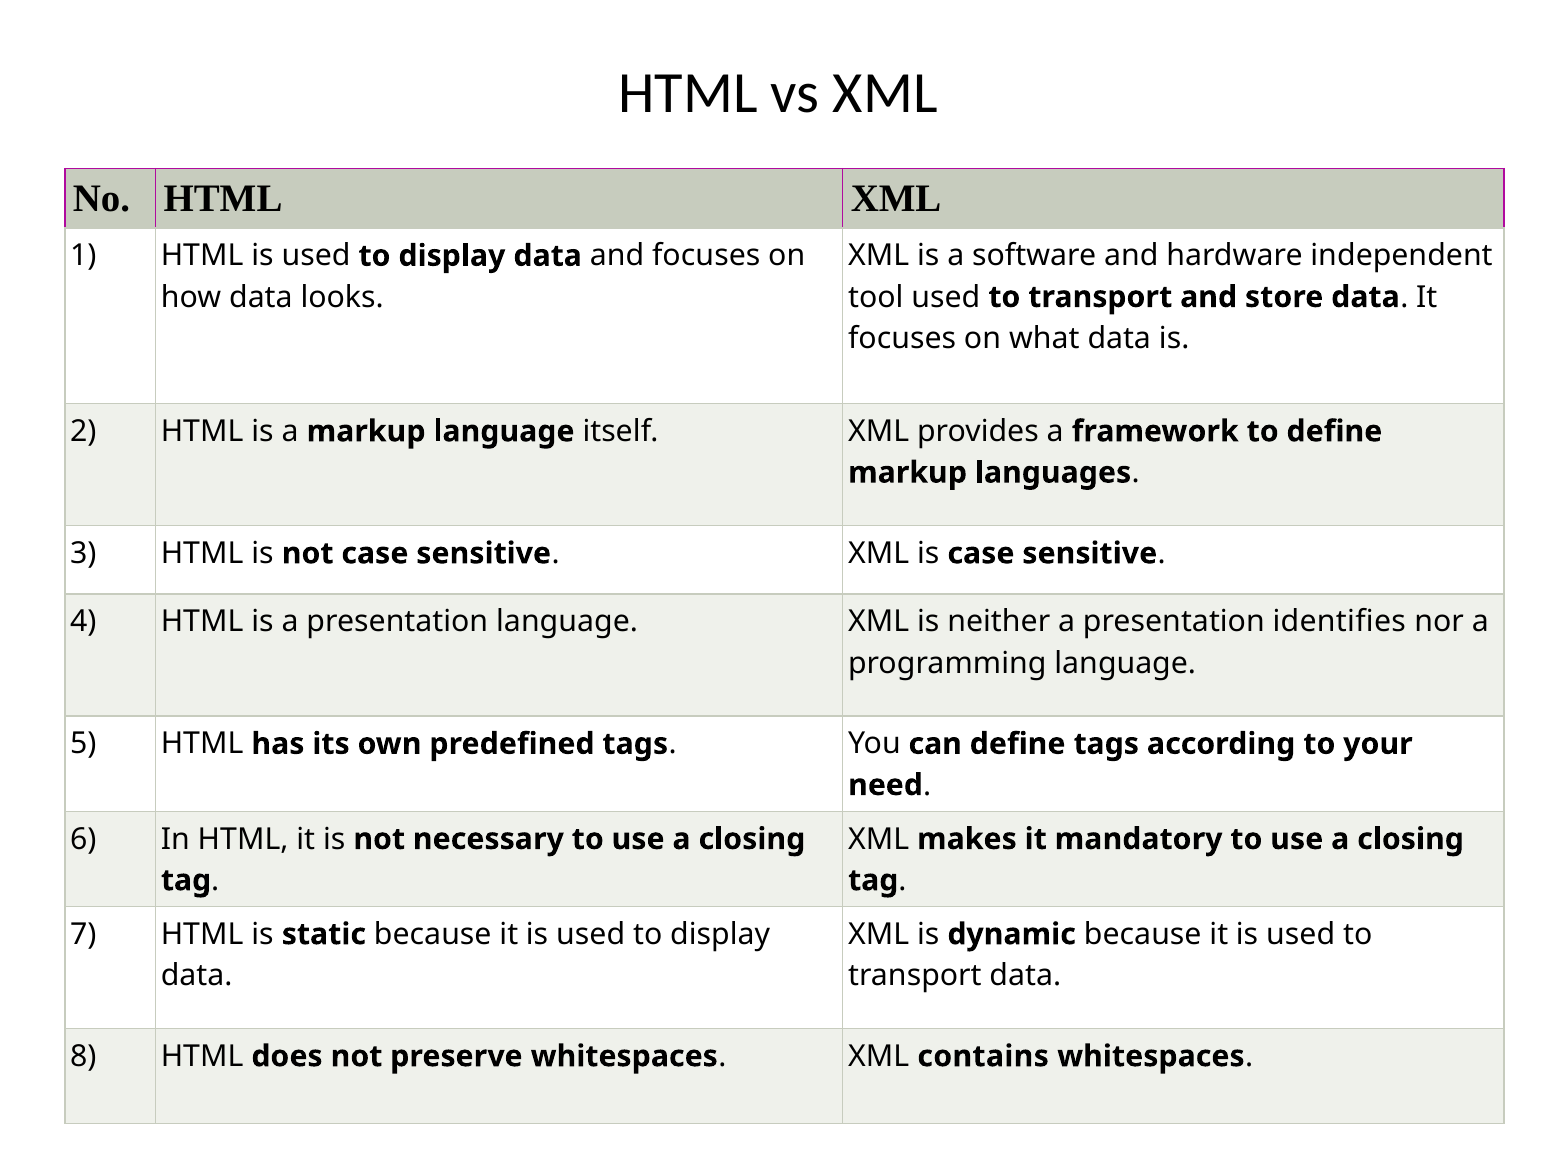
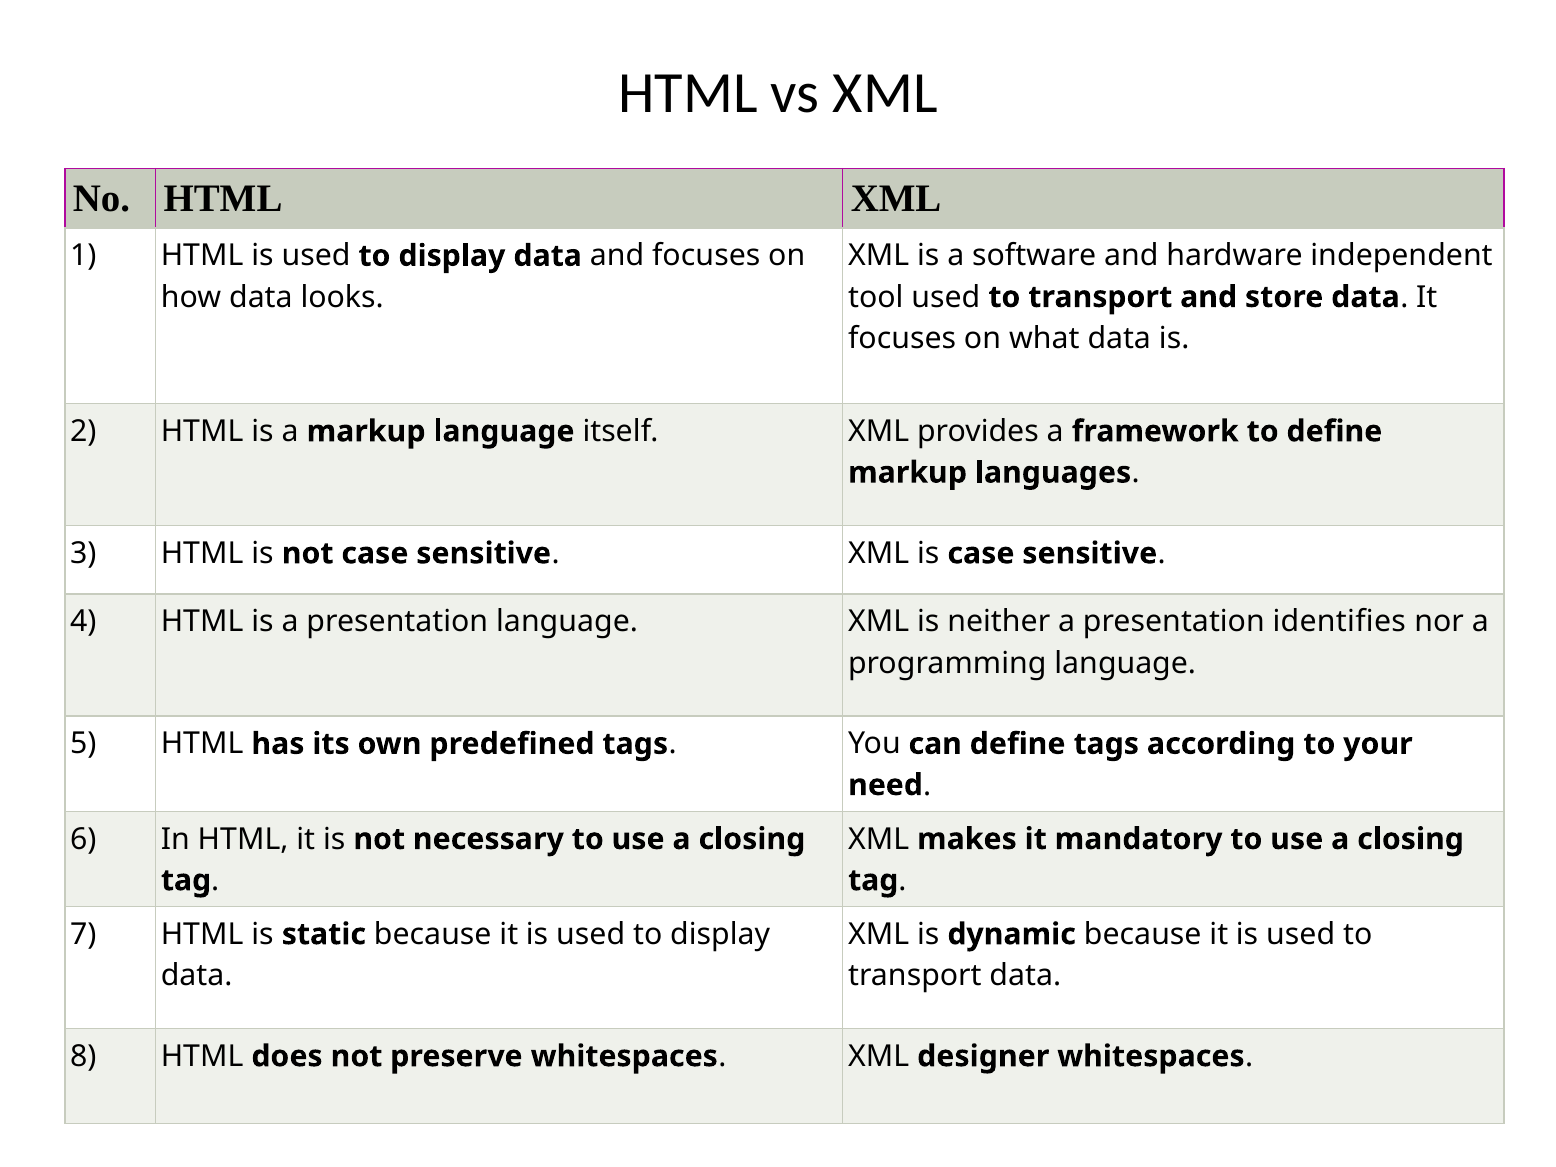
contains: contains -> designer
